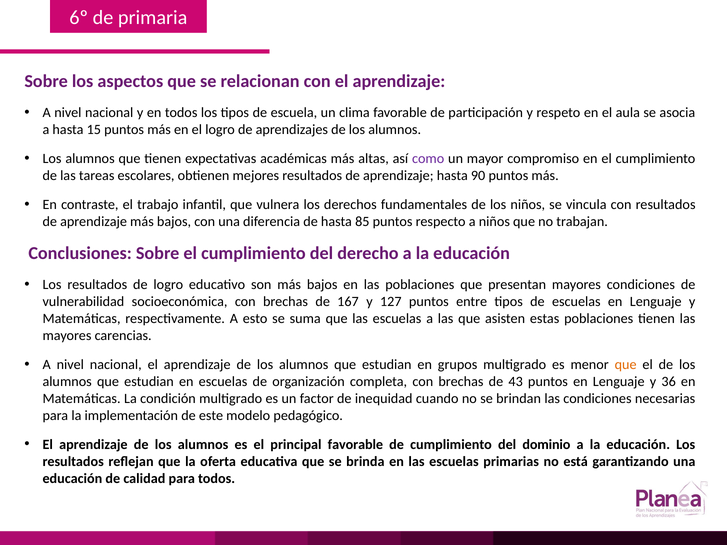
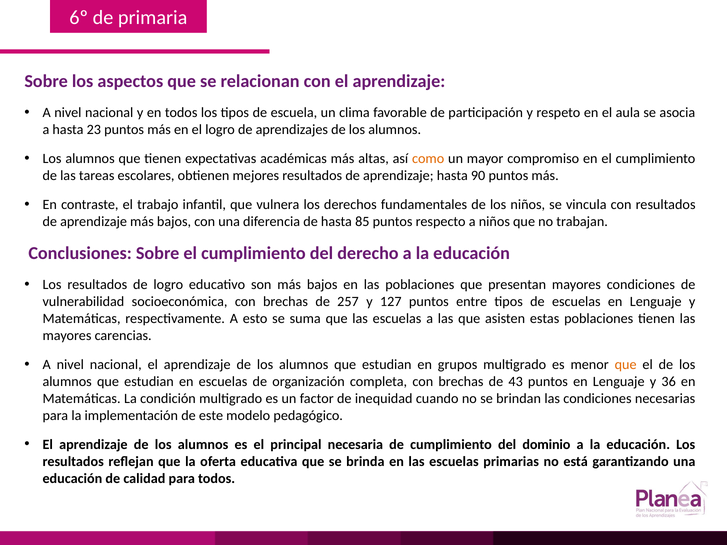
15: 15 -> 23
como colour: purple -> orange
167: 167 -> 257
principal favorable: favorable -> necesaria
